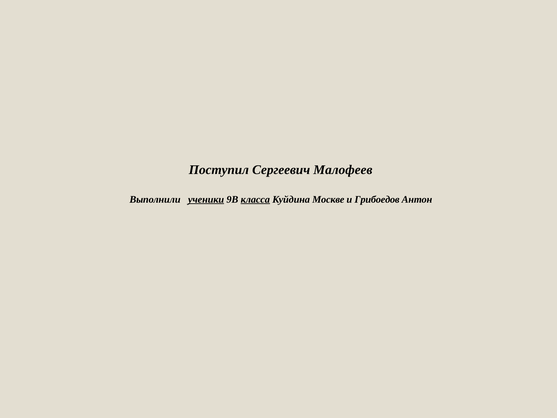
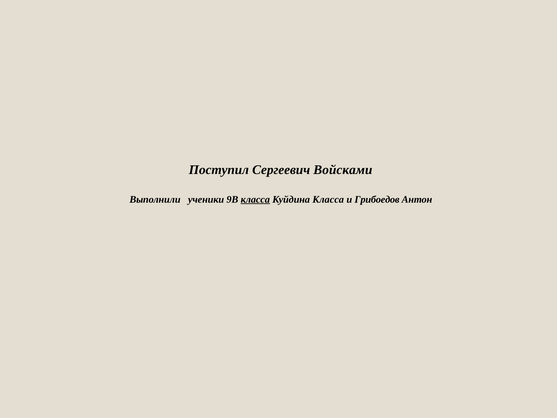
Малофеев: Малофеев -> Войсками
ученики underline: present -> none
Куйдина Москве: Москве -> Класса
